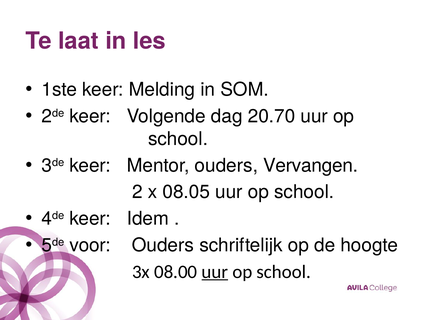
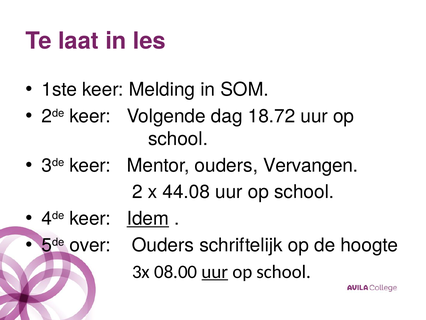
20.70: 20.70 -> 18.72
08.05: 08.05 -> 44.08
Idem underline: none -> present
voor: voor -> over
